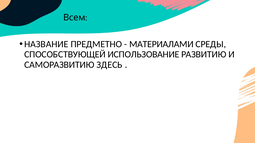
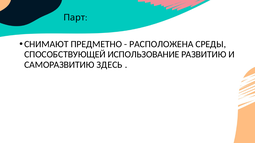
Всем: Всем -> Парт
НАЗВАНИЕ: НАЗВАНИЕ -> СНИМАЮТ
МАТЕРИАЛАМИ: МАТЕРИАЛАМИ -> РАСПОЛОЖЕНА
